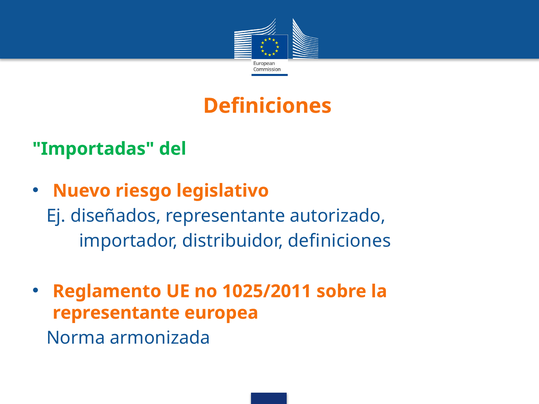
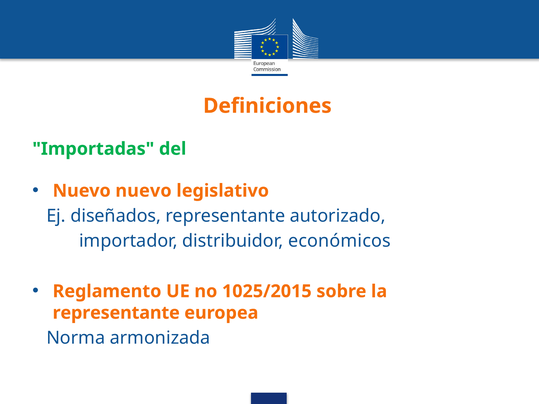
Nuevo riesgo: riesgo -> nuevo
distribuidor definiciones: definiciones -> económicos
1025/2011: 1025/2011 -> 1025/2015
